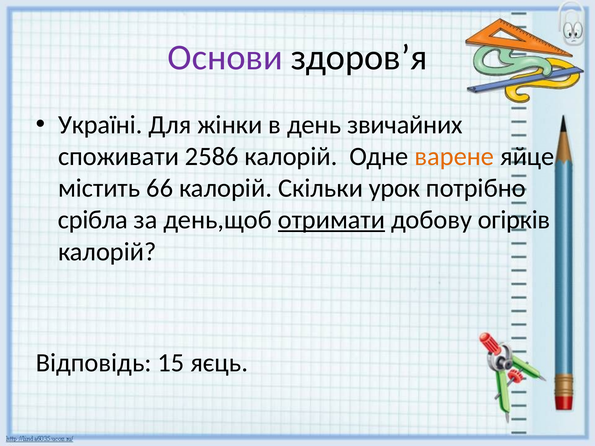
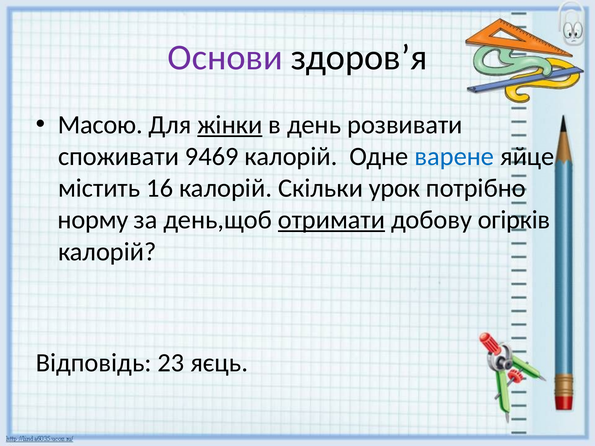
Україні: Україні -> Масою
жінки underline: none -> present
звичайних: звичайних -> розвивати
2586: 2586 -> 9469
варене colour: orange -> blue
66: 66 -> 16
срібла: срібла -> норму
15: 15 -> 23
